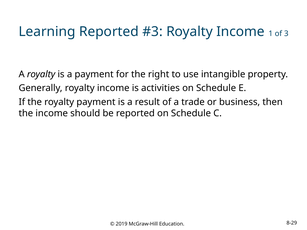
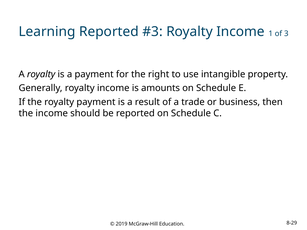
activities: activities -> amounts
